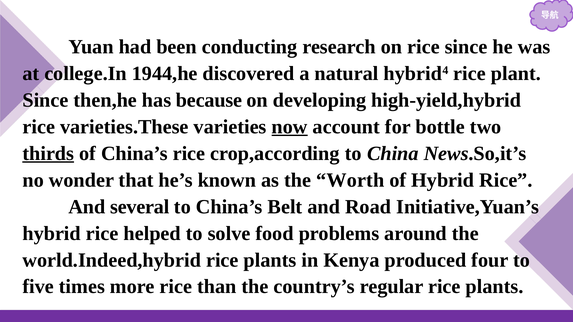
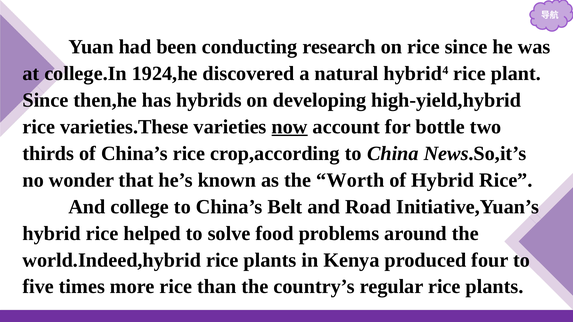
1944,he: 1944,he -> 1924,he
because: because -> hybrids
thirds underline: present -> none
several: several -> college
